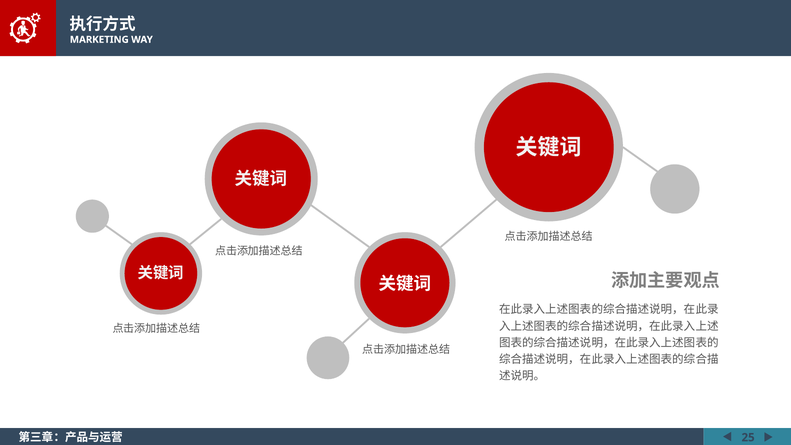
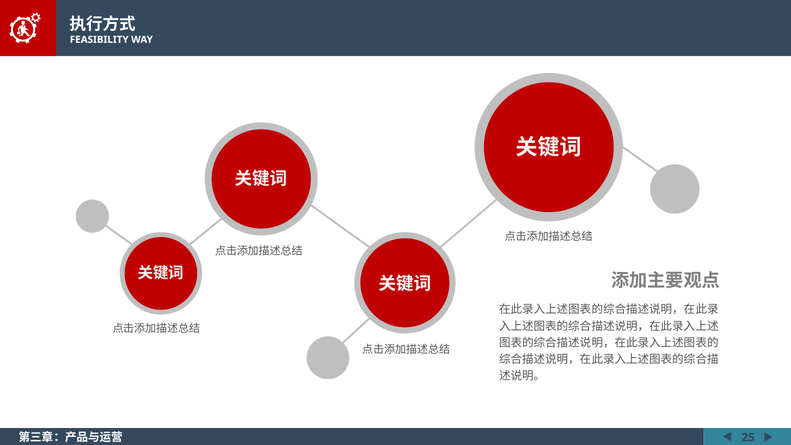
MARKETING: MARKETING -> FEASIBILITY
